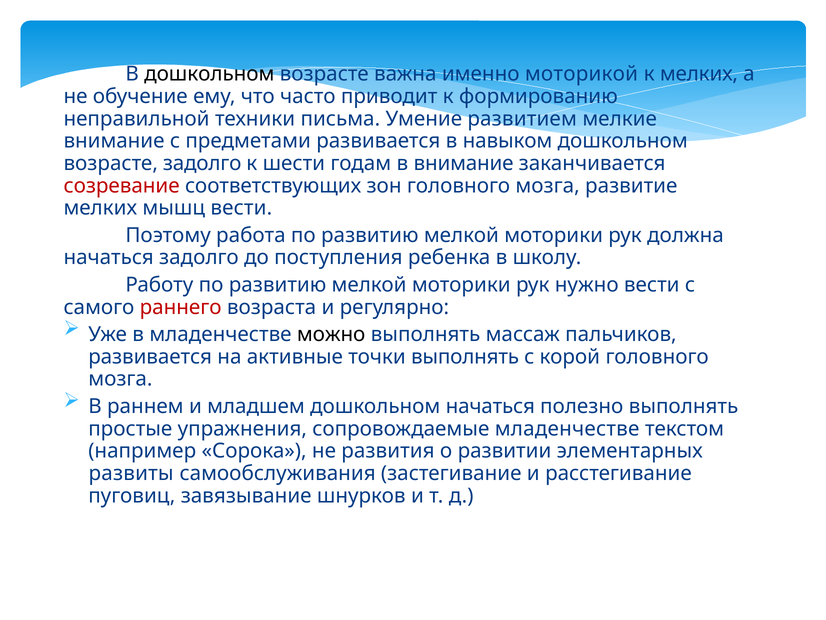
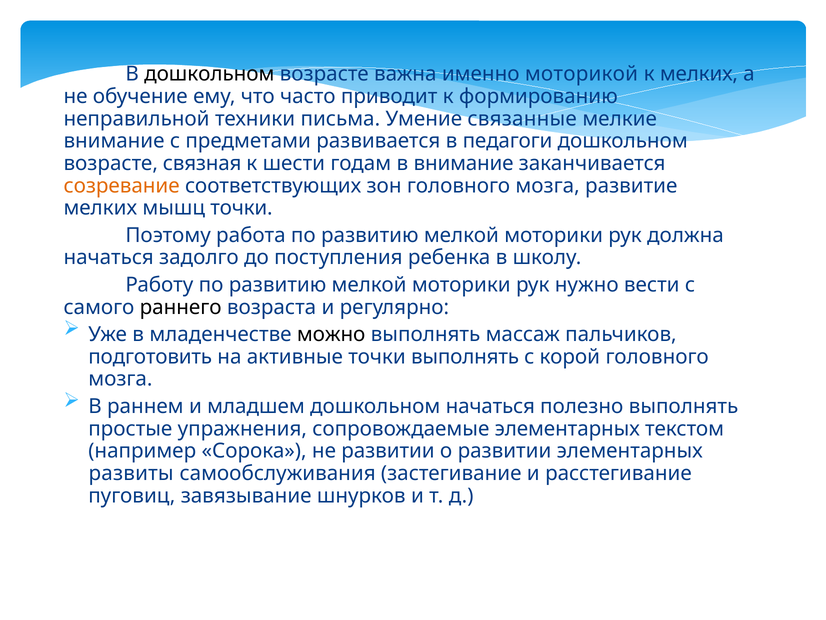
развитием: развитием -> связанные
навыком: навыком -> педагоги
возрасте задолго: задолго -> связная
созревание colour: red -> orange
мышц вести: вести -> точки
раннего colour: red -> black
развивается at (150, 357): развивается -> подготовить
сопровождаемые младенчестве: младенчестве -> элементарных
не развития: развития -> развитии
